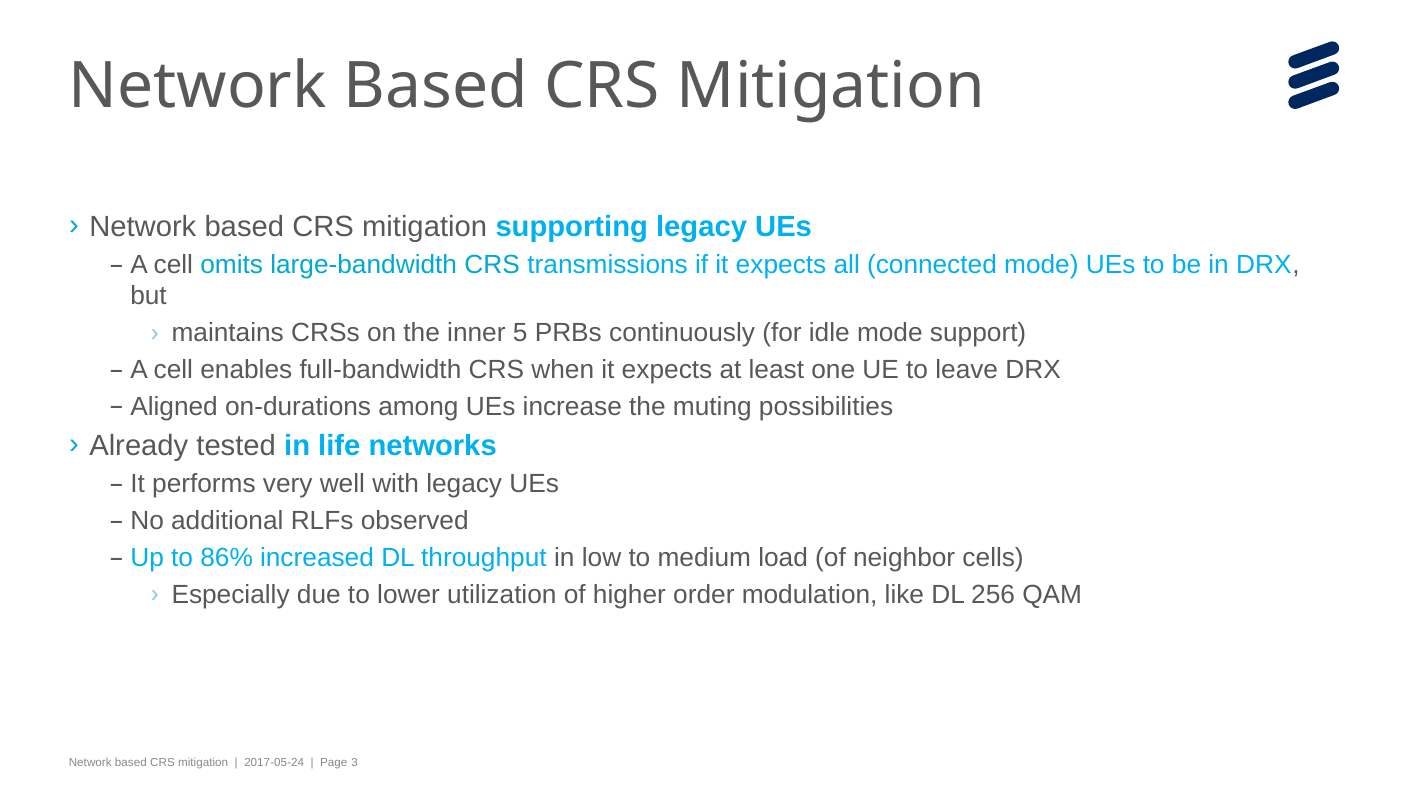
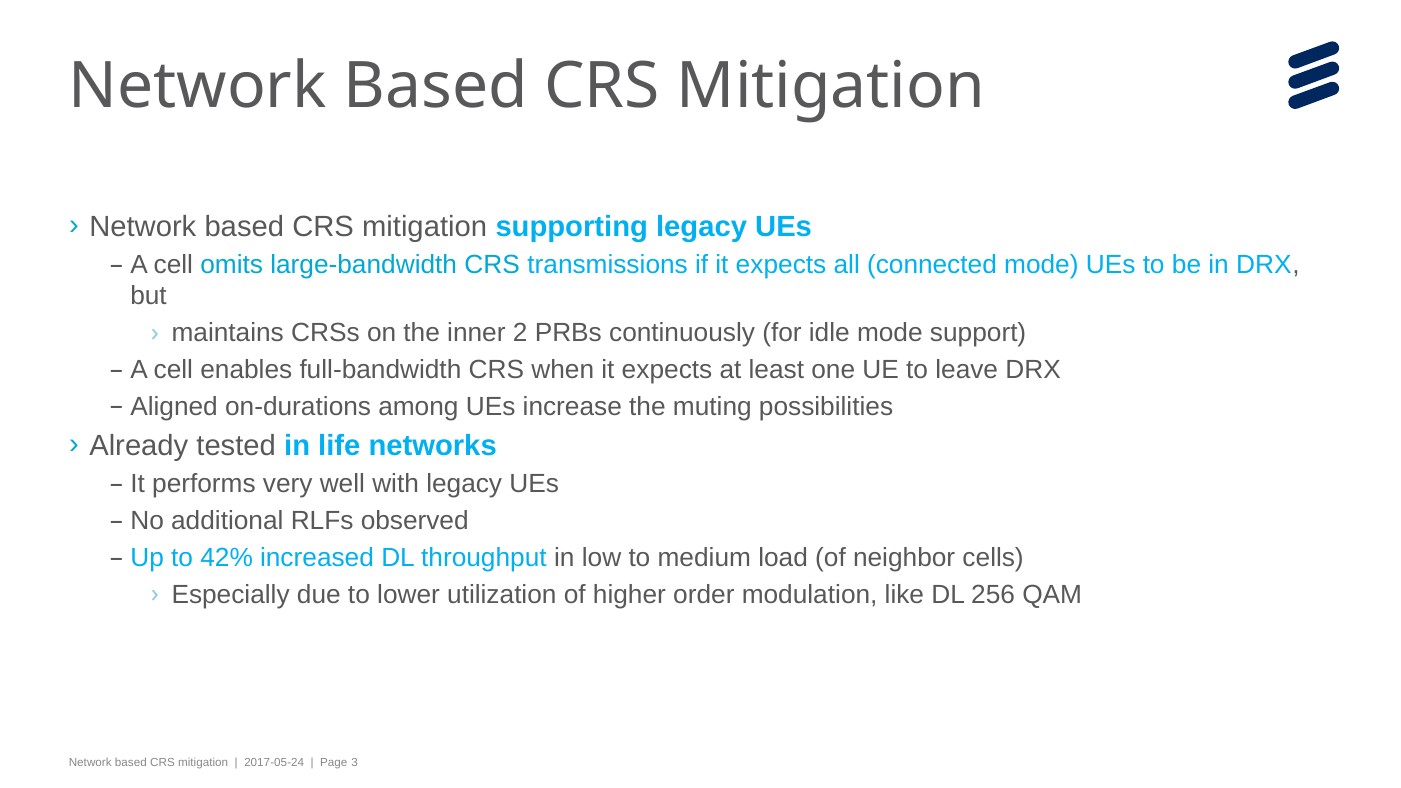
5: 5 -> 2
86%: 86% -> 42%
